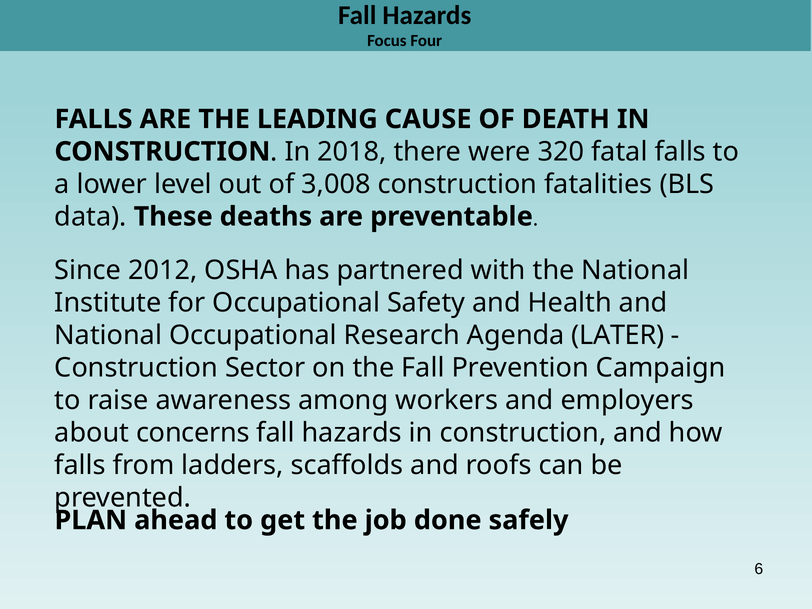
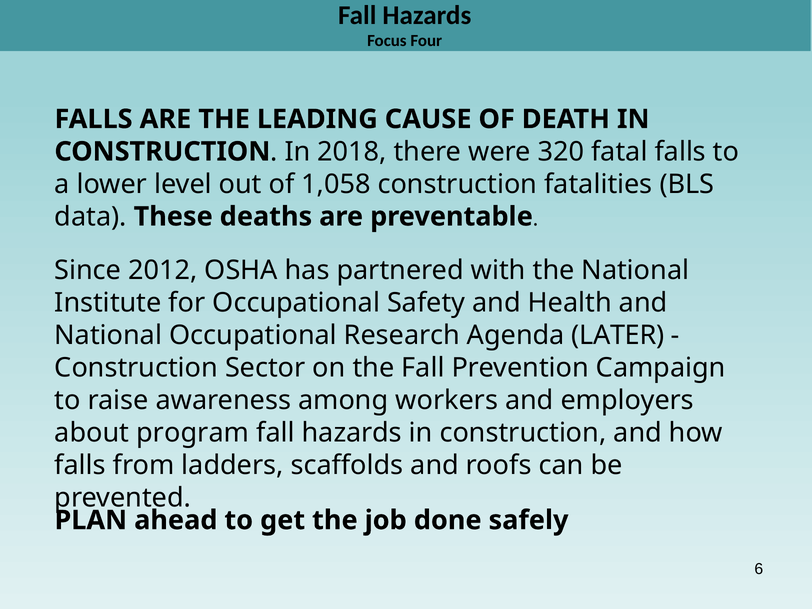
3,008: 3,008 -> 1,058
concerns: concerns -> program
